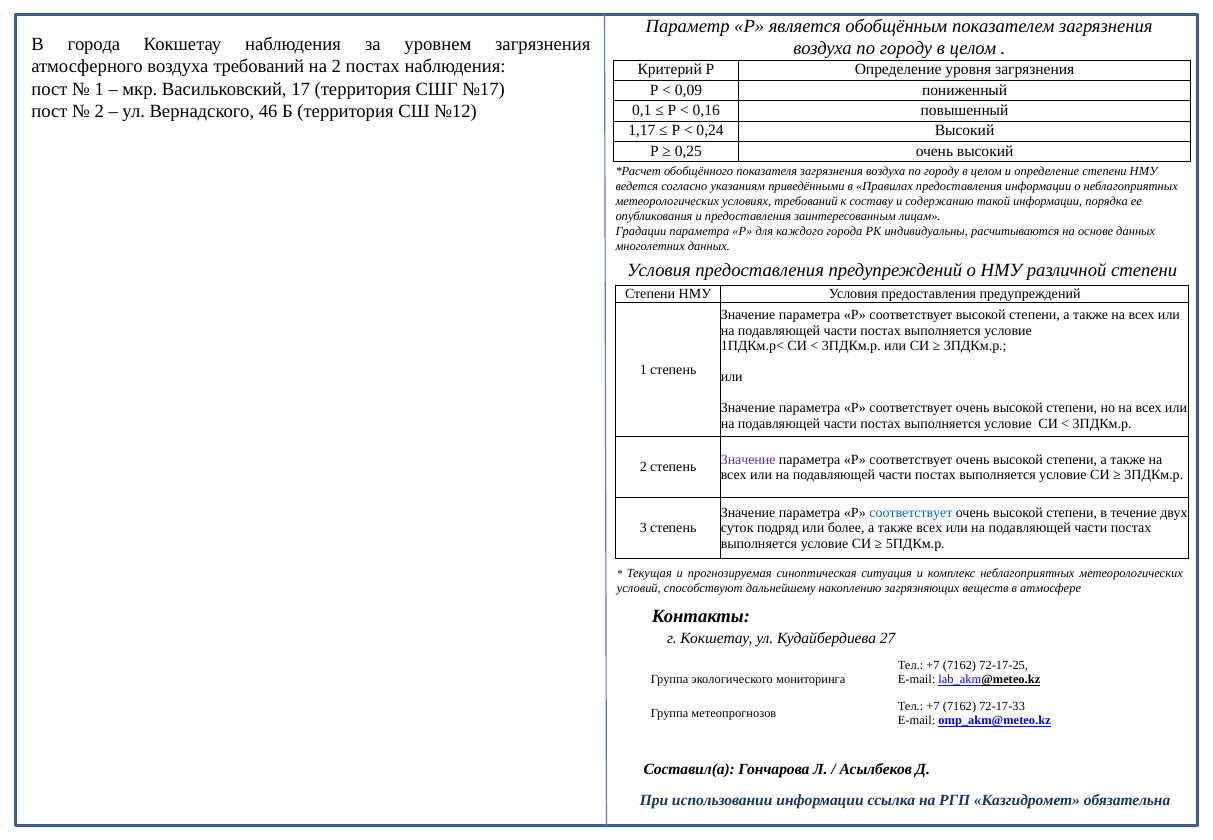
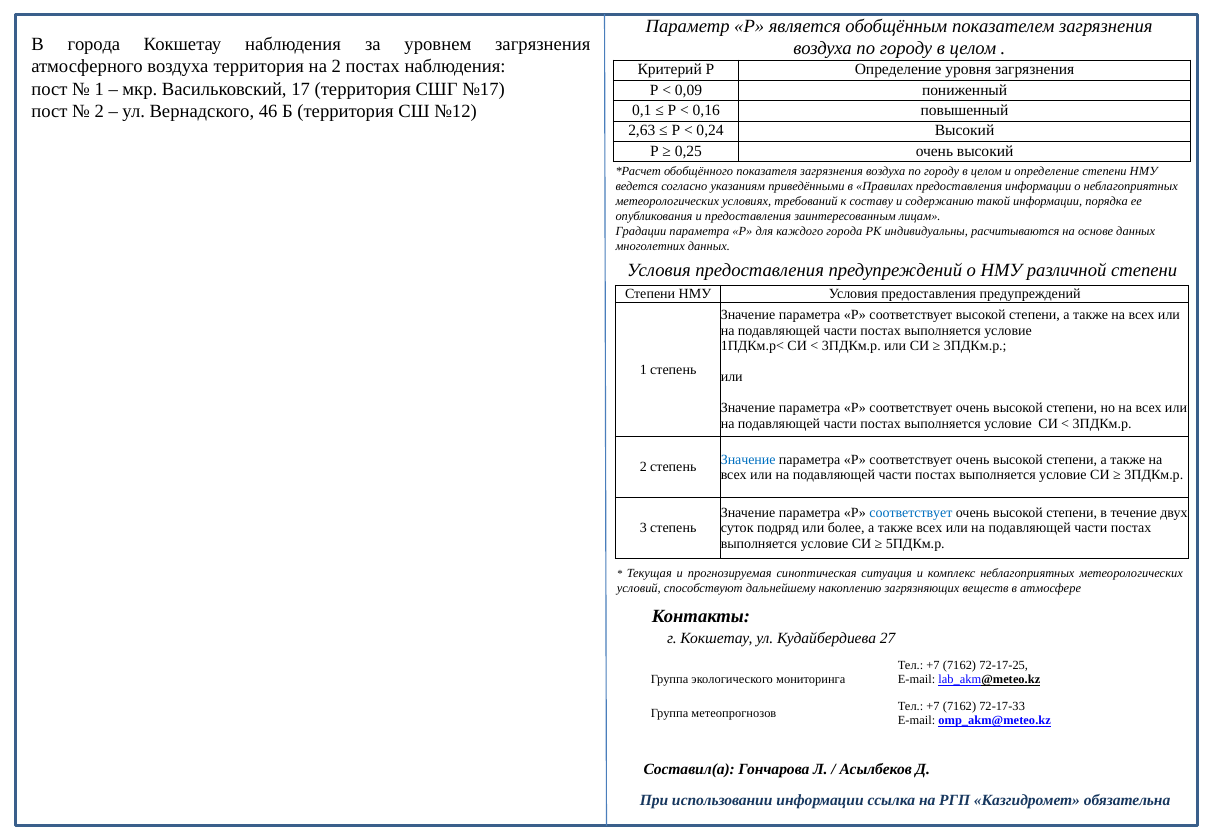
воздуха требований: требований -> территория
1,17: 1,17 -> 2,63
Значение at (748, 459) colour: purple -> blue
